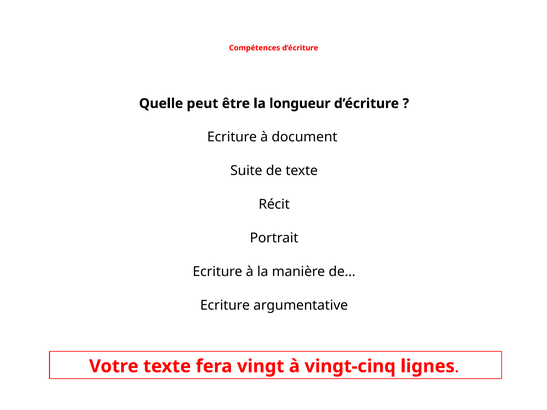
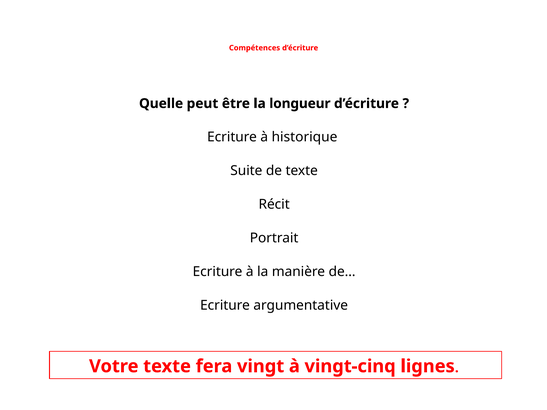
document: document -> historique
